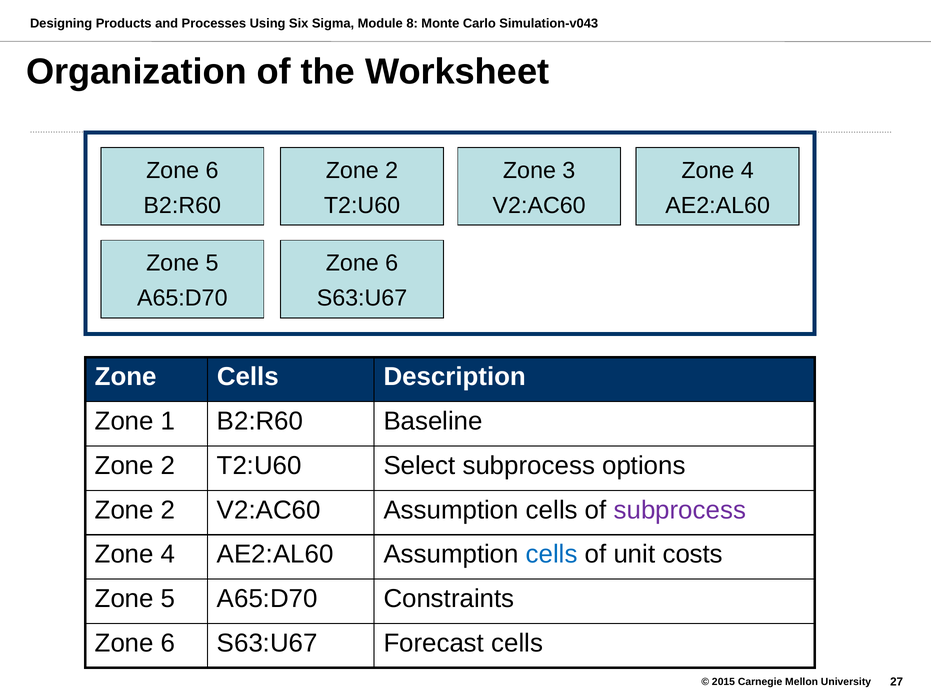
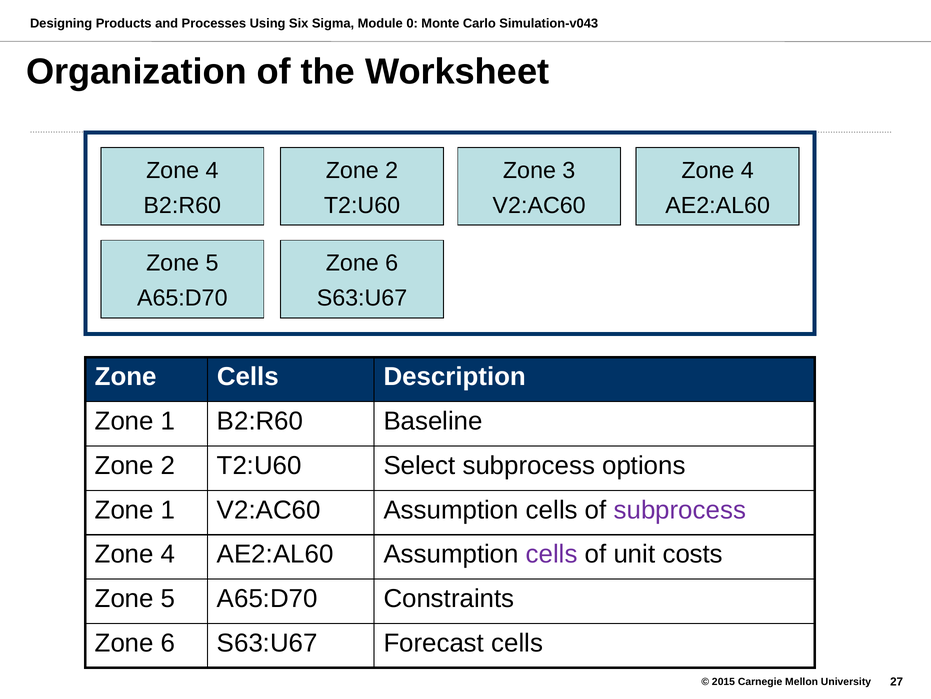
8: 8 -> 0
6 at (212, 170): 6 -> 4
2 at (168, 509): 2 -> 1
cells at (552, 554) colour: blue -> purple
